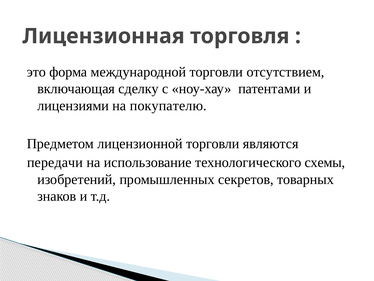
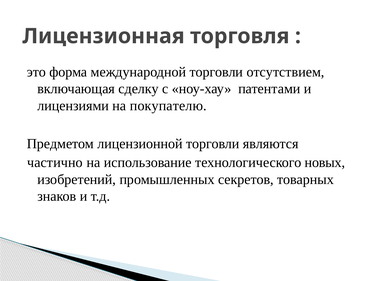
передачи: передачи -> частично
схемы: схемы -> новых
